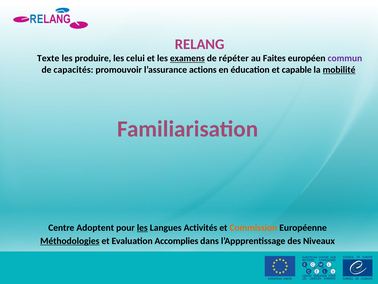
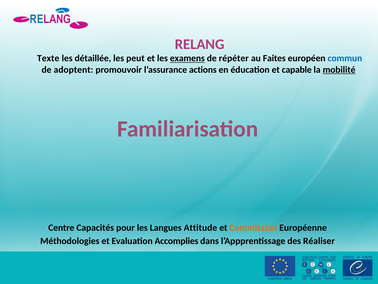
produire: produire -> détaillée
celui: celui -> peut
commun colour: purple -> blue
capacités: capacités -> adoptent
Adoptent: Adoptent -> Capacités
les at (142, 227) underline: present -> none
Activités: Activités -> Attitude
Méthodologies underline: present -> none
Niveaux: Niveaux -> Réaliser
